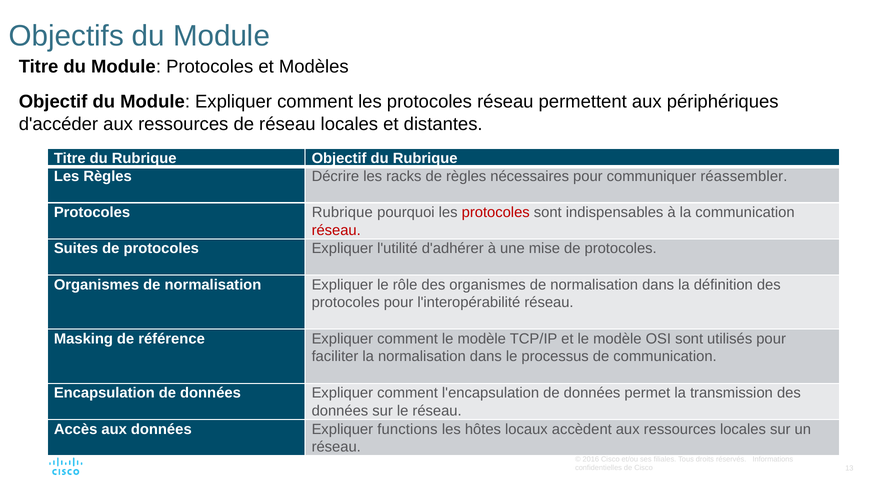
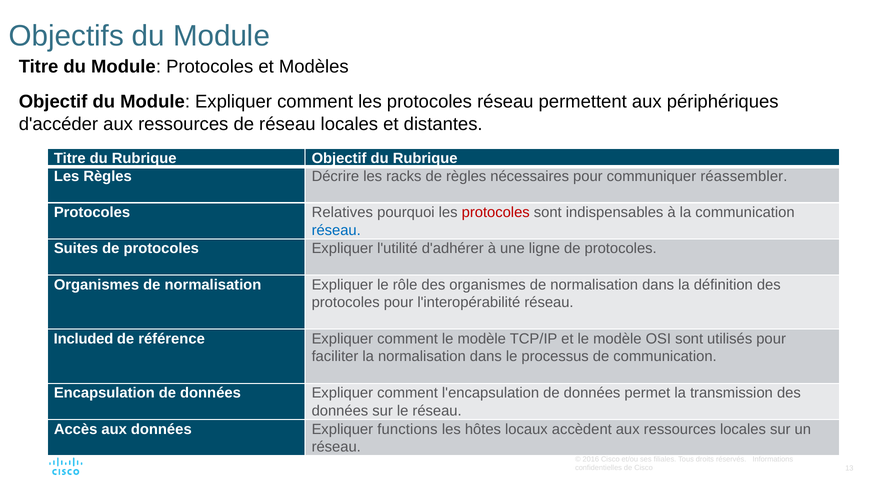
Protocoles Rubrique: Rubrique -> Relatives
réseau at (336, 230) colour: red -> blue
mise: mise -> ligne
Masking: Masking -> Included
